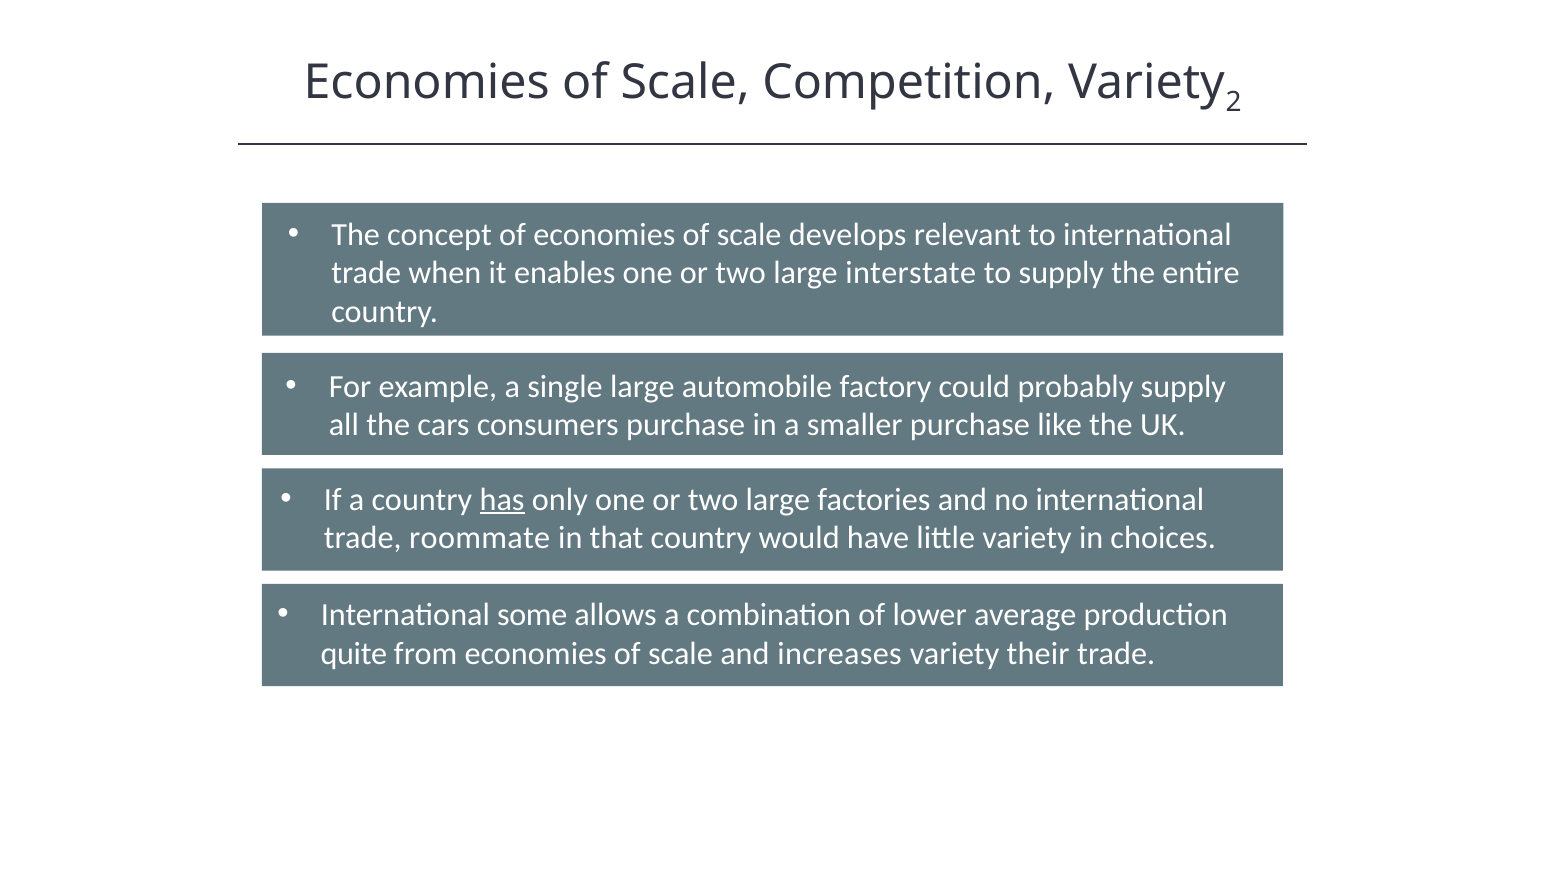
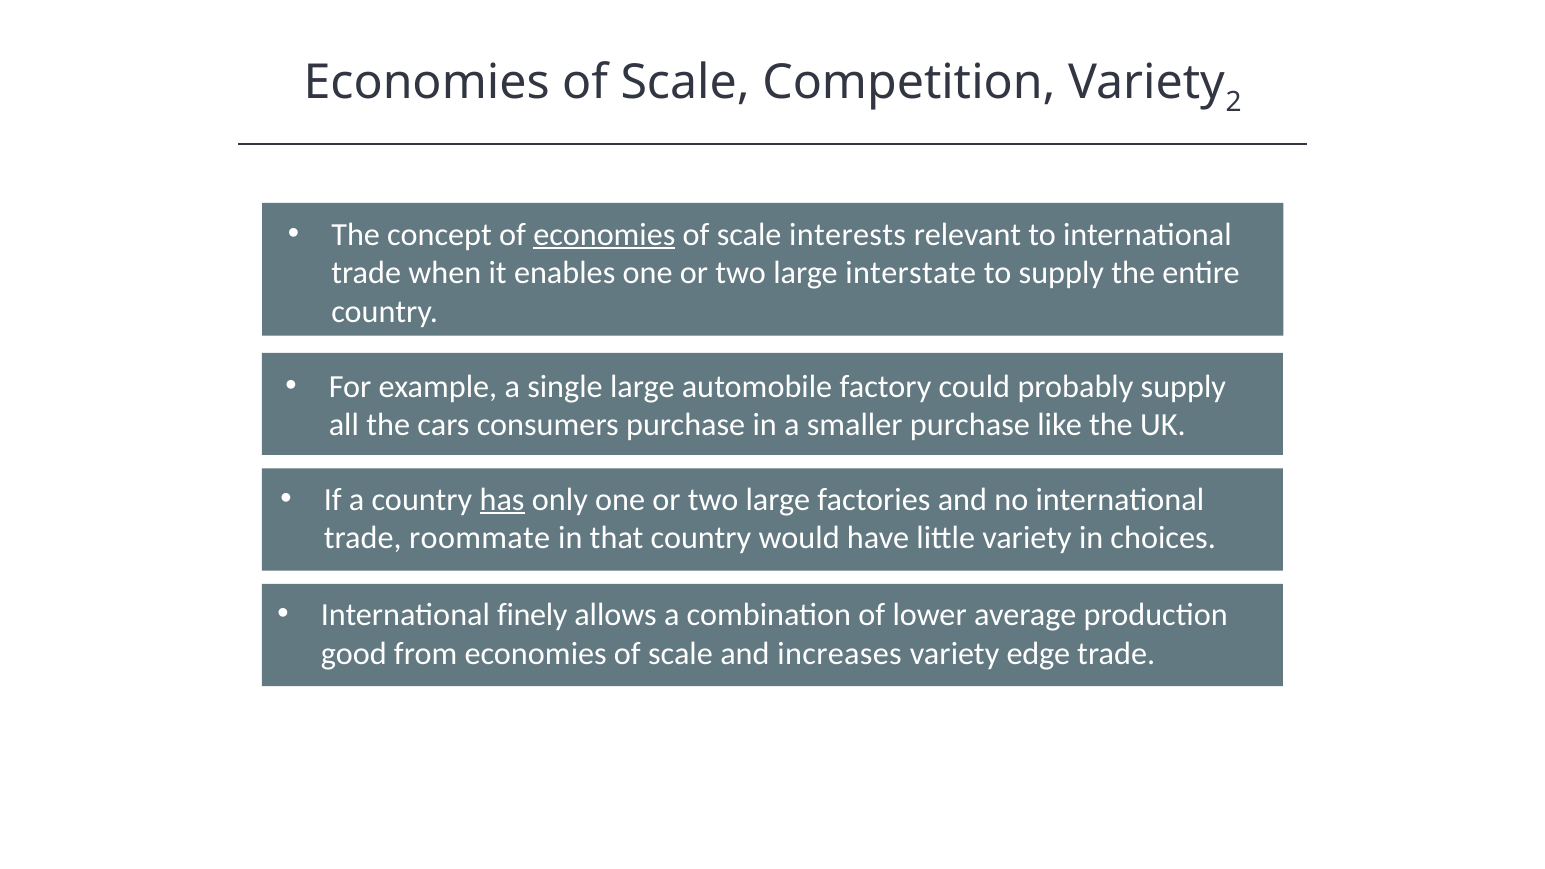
economies at (604, 234) underline: none -> present
develops: develops -> interests
some: some -> finely
quite: quite -> good
their: their -> edge
